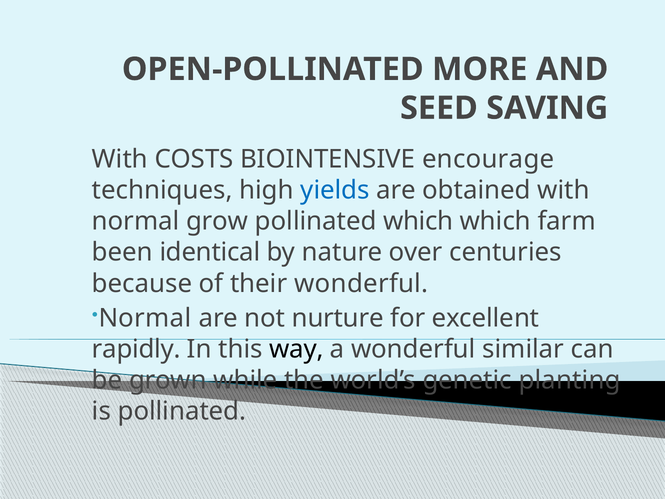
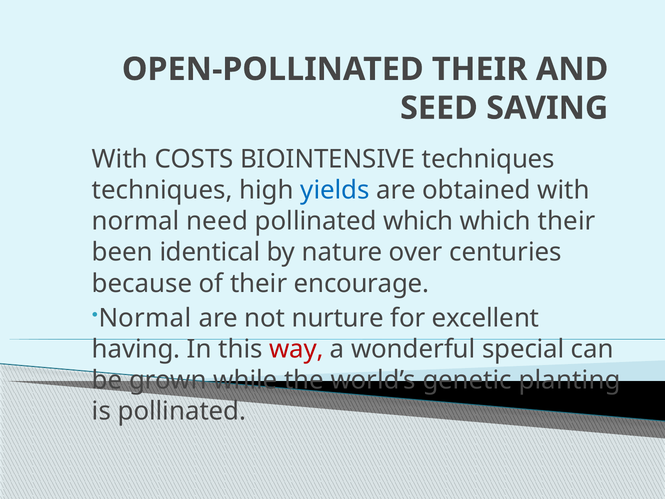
OPEN-POLLINATED MORE: MORE -> THEIR
BIOINTENSIVE encourage: encourage -> techniques
grow: grow -> need
which farm: farm -> their
their wonderful: wonderful -> encourage
rapidly: rapidly -> having
way colour: black -> red
similar: similar -> special
